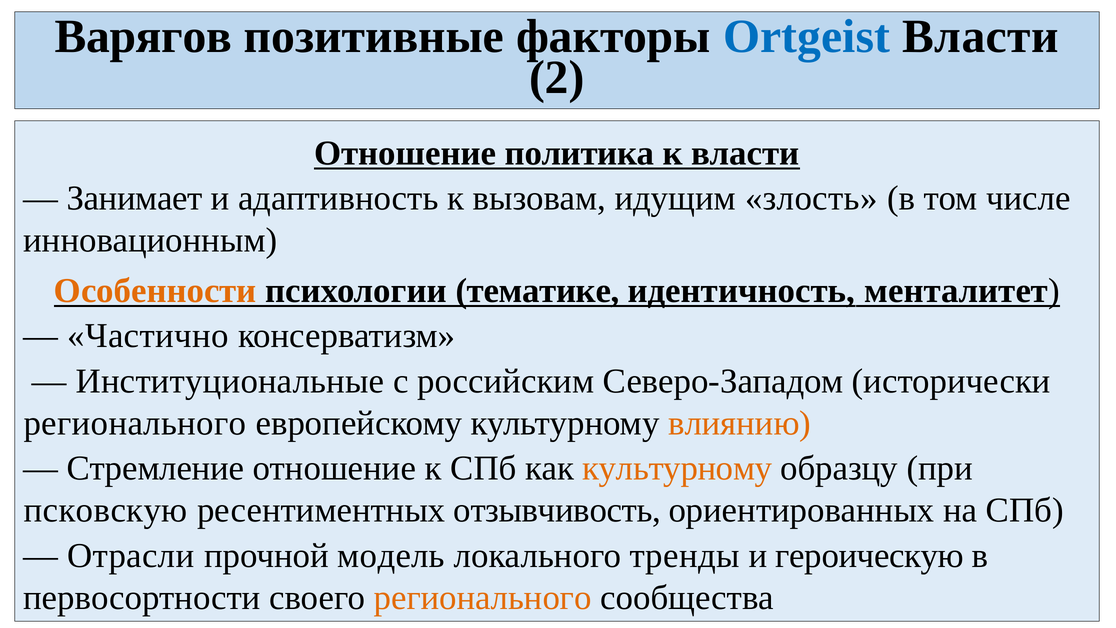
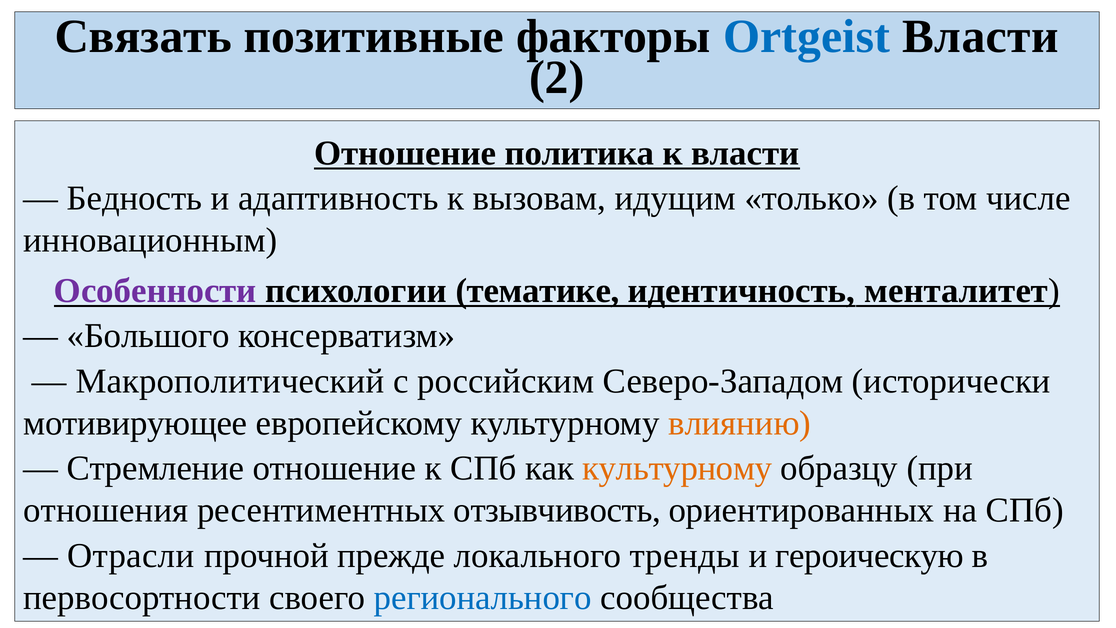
Варягов: Варягов -> Связать
Занимает: Занимает -> Бедность
злость: злость -> только
Особенности colour: orange -> purple
Частично: Частично -> Большого
Институциональные: Институциональные -> Макрополитический
регионального at (135, 423): регионального -> мотивирующее
псковскую: псковскую -> отношения
модель: модель -> прежде
регионального at (483, 597) colour: orange -> blue
